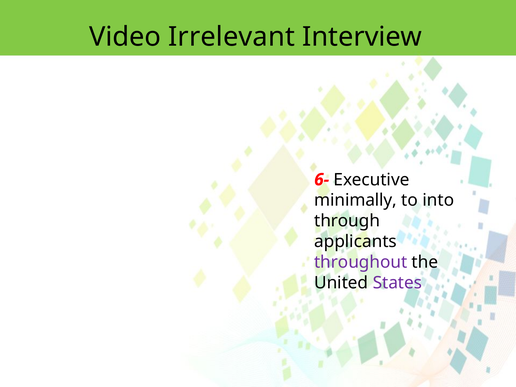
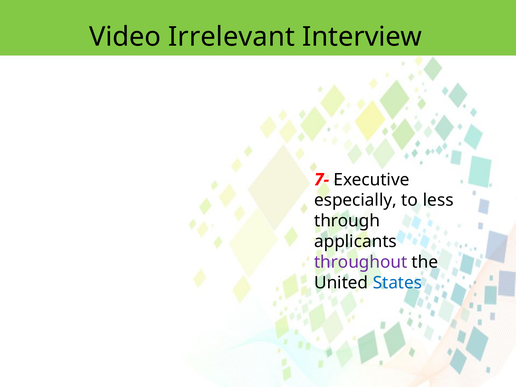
6-: 6- -> 7-
minimally: minimally -> especially
into: into -> less
States colour: purple -> blue
